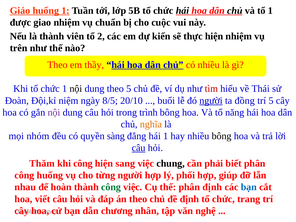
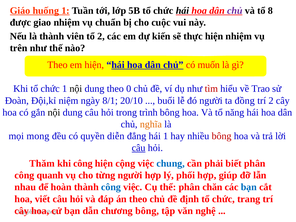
chủ at (235, 11) colour: black -> purple
tổ 1: 1 -> 8
em thầy: thầy -> hiện
có nhiều: nhiều -> muốn
theo 5: 5 -> 0
Thái: Thái -> Trao
8/5: 8/5 -> 8/1
người underline: present -> none
trí 5: 5 -> 2
nội at (54, 112) colour: purple -> black
nhóm: nhóm -> mong
sàng: sàng -> diễn
bông at (222, 136) colour: black -> red
sang: sang -> cộng
chung colour: black -> blue
công huống: huống -> quanh
công at (111, 187) colour: green -> blue
phân định: định -> chăn
chương nhân: nhân -> bông
